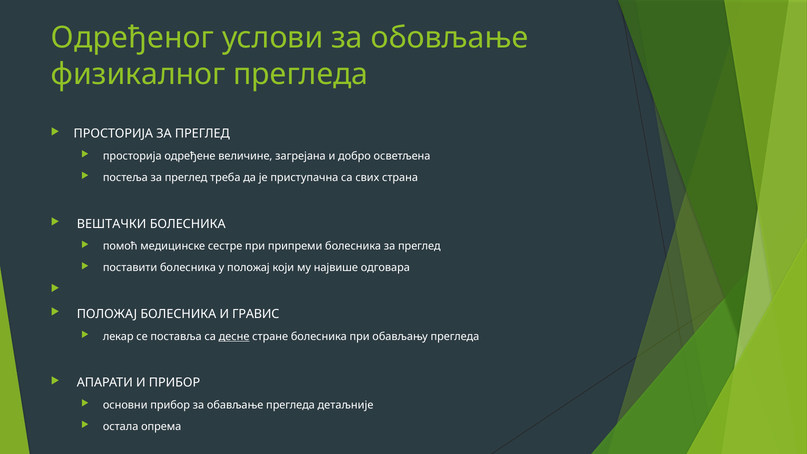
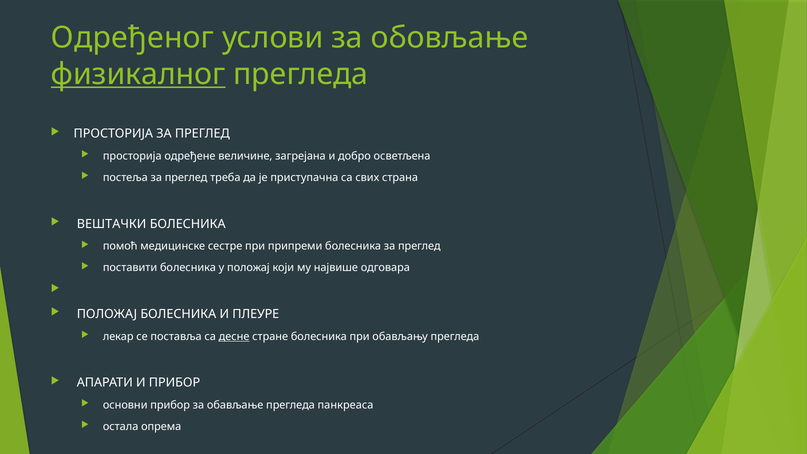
физикалног underline: none -> present
ГРАВИС: ГРАВИС -> ПЛЕУРЕ
детаљније: детаљније -> панкреаса
